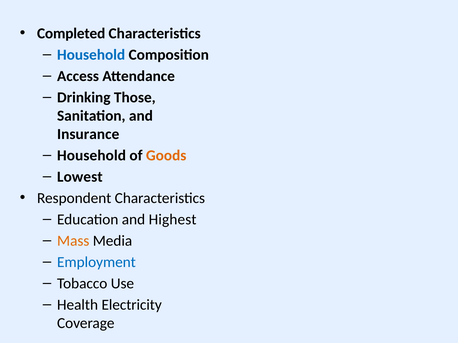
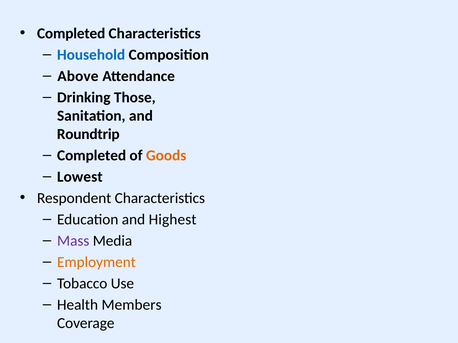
Access: Access -> Above
Insurance: Insurance -> Roundtrip
Household at (92, 156): Household -> Completed
Mass colour: orange -> purple
Employment colour: blue -> orange
Electricity: Electricity -> Members
